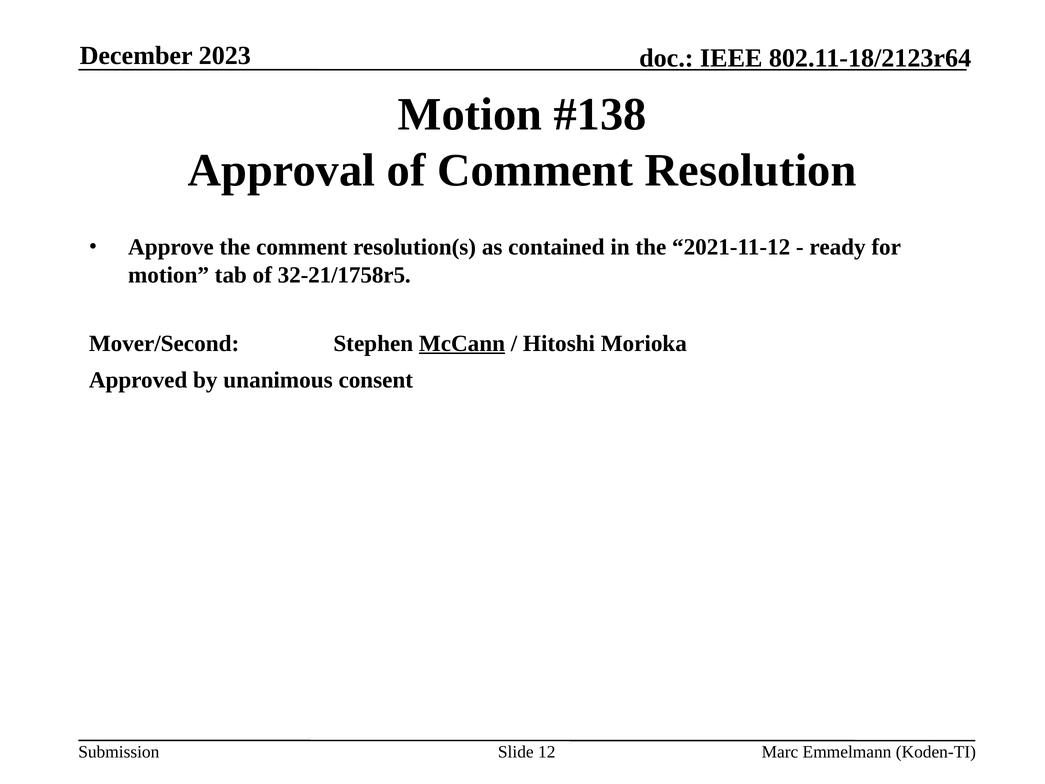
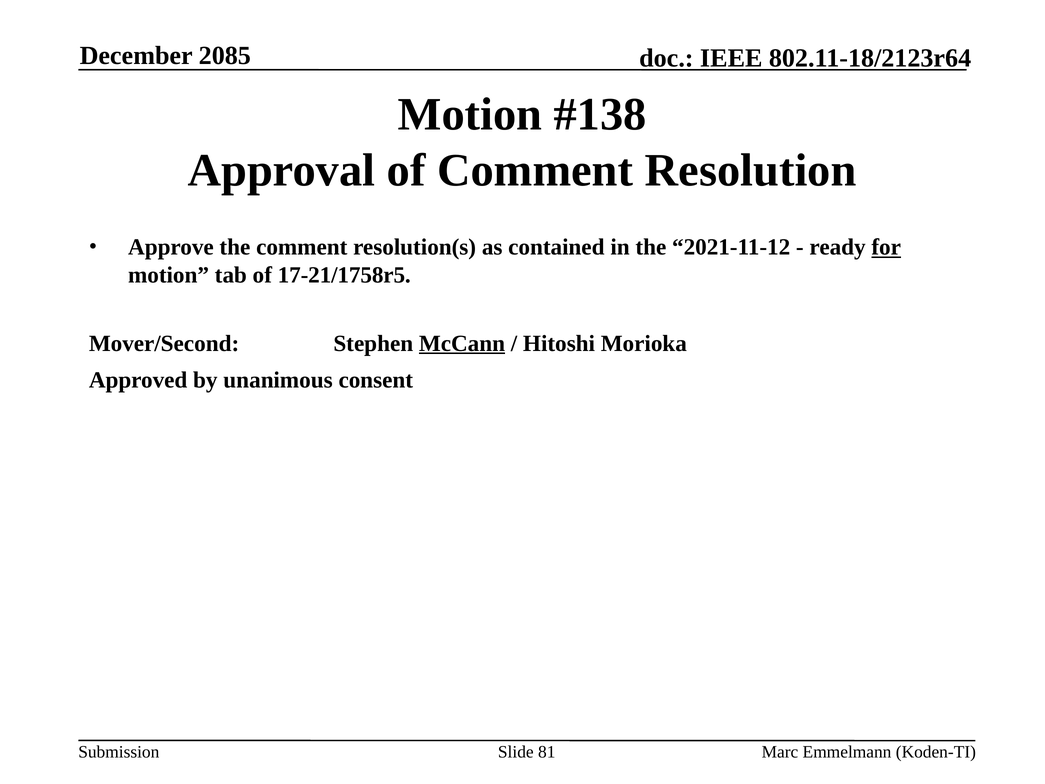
2023: 2023 -> 2085
for underline: none -> present
32-21/1758r5: 32-21/1758r5 -> 17-21/1758r5
12: 12 -> 81
